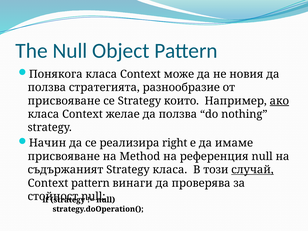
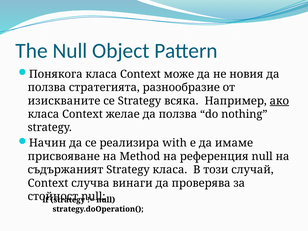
присвояване at (64, 101): присвояване -> изискваните
които: които -> всяка
right: right -> with
случай underline: present -> none
Context pattern: pattern -> случва
